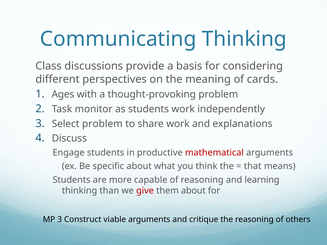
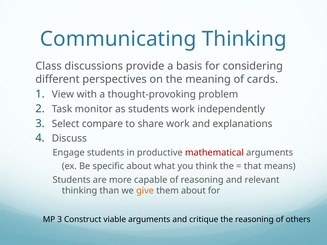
Ages: Ages -> View
Select problem: problem -> compare
learning: learning -> relevant
give colour: red -> orange
